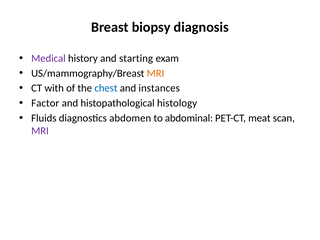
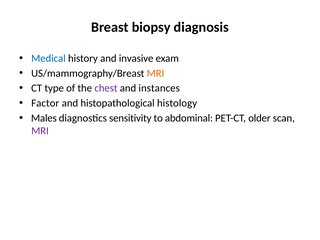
Medical colour: purple -> blue
starting: starting -> invasive
with: with -> type
chest colour: blue -> purple
Fluids: Fluids -> Males
abdomen: abdomen -> sensitivity
meat: meat -> older
